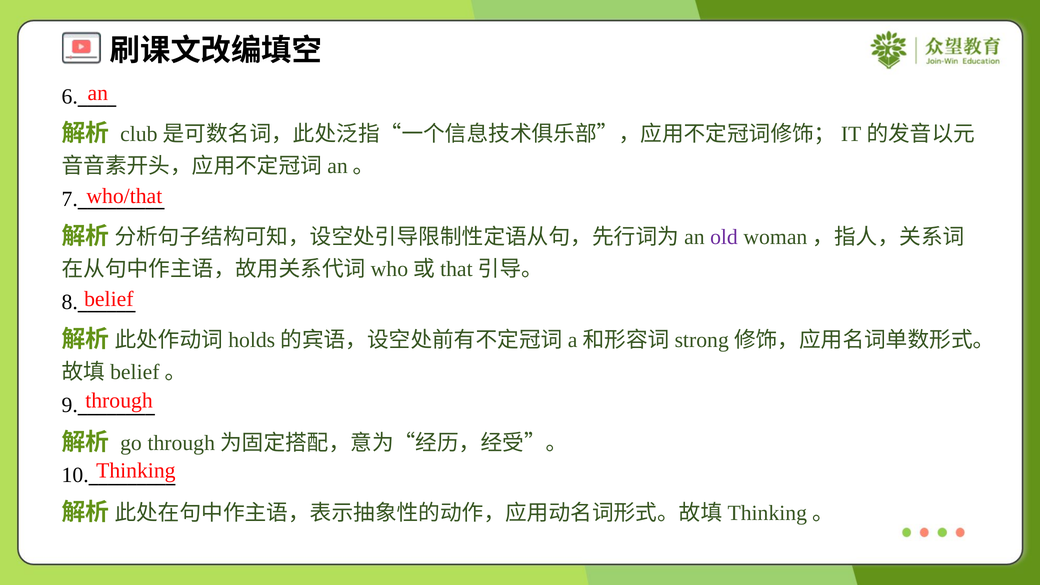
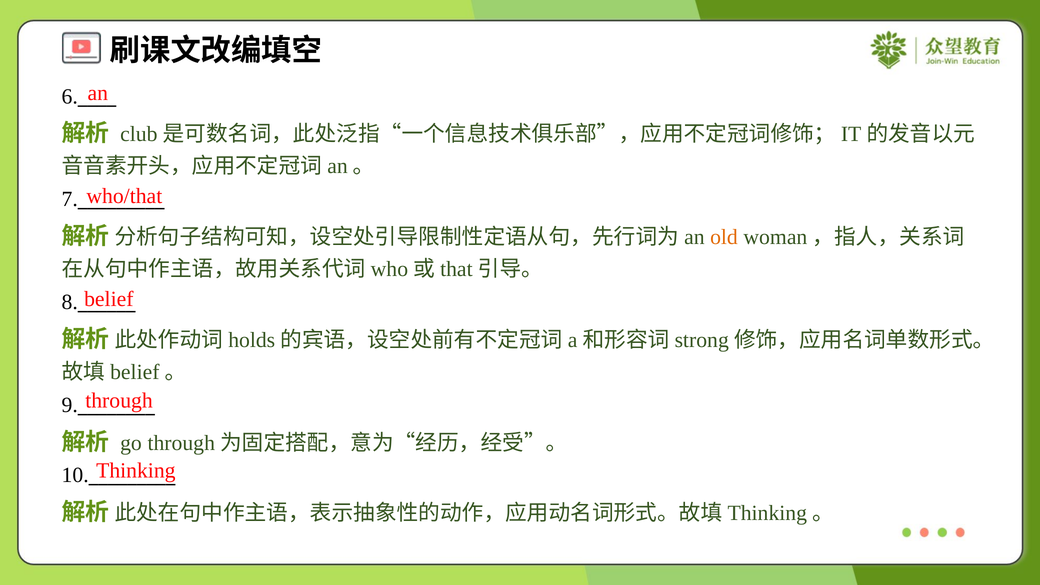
old colour: purple -> orange
